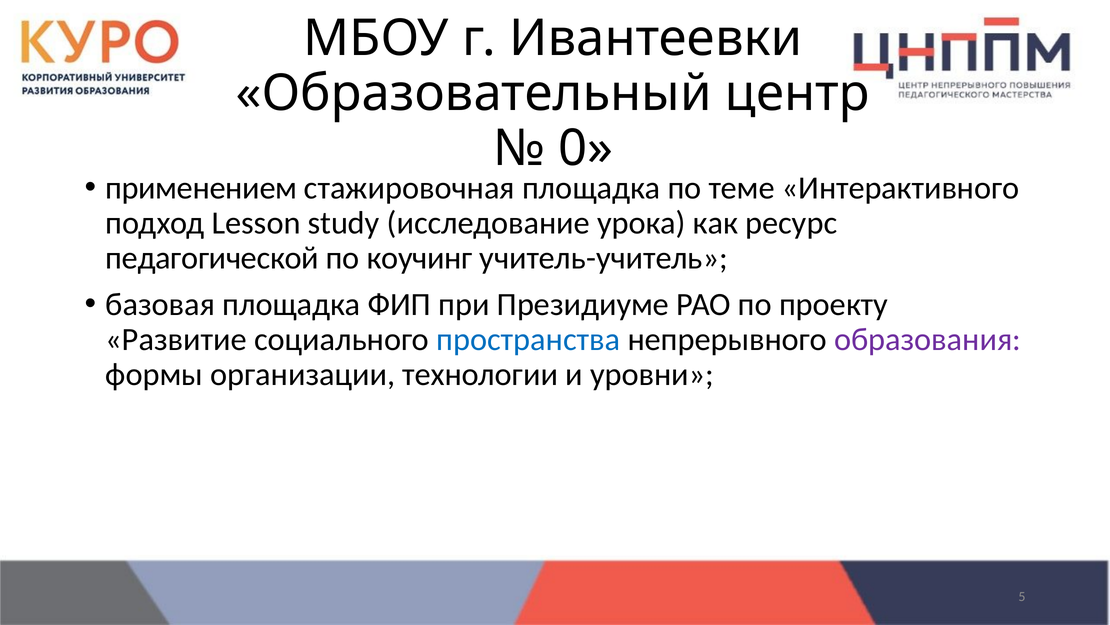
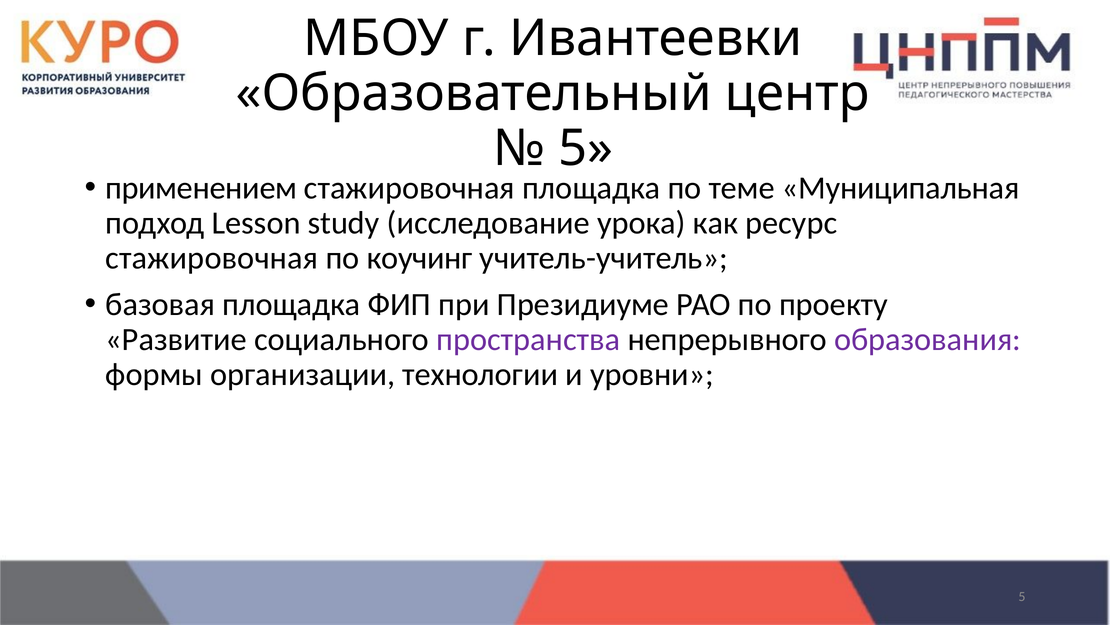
0 at (586, 148): 0 -> 5
Интерактивного: Интерактивного -> Муниципальная
педагогической at (212, 258): педагогической -> стажировочная
пространства colour: blue -> purple
